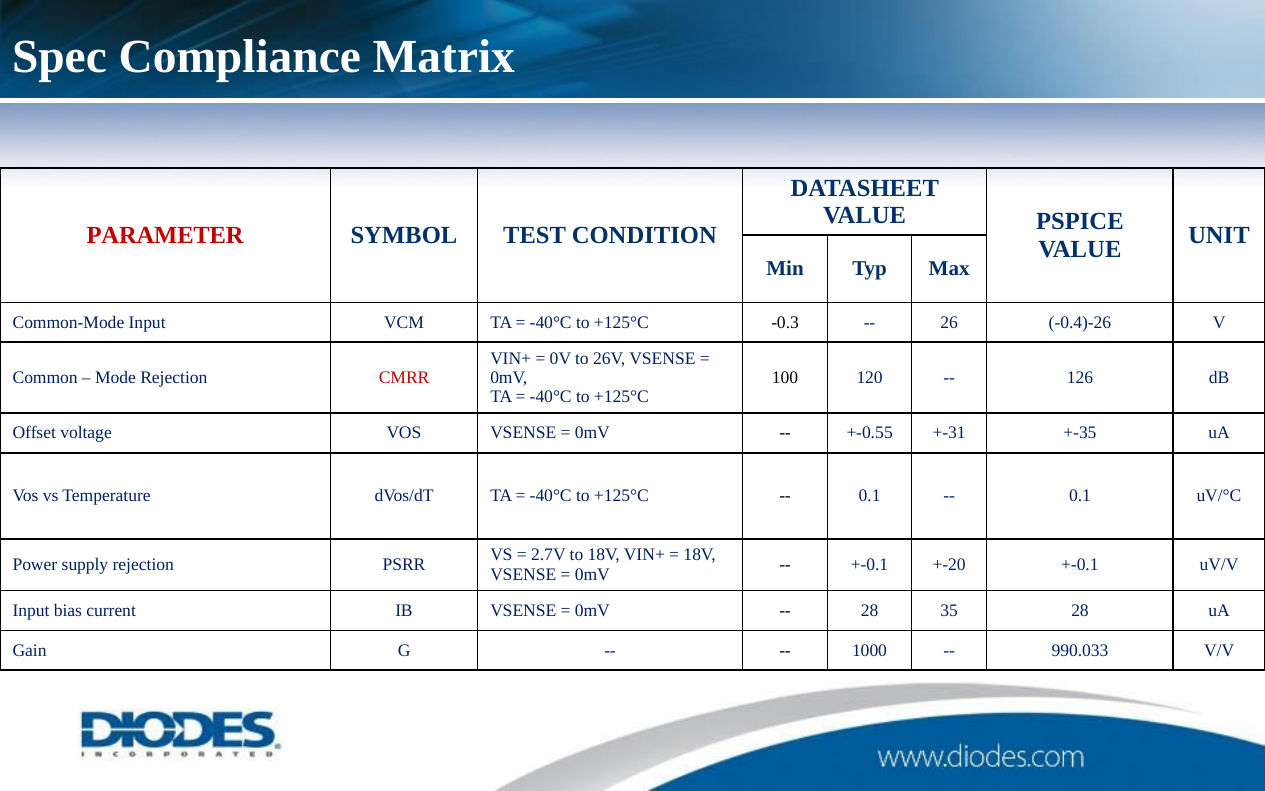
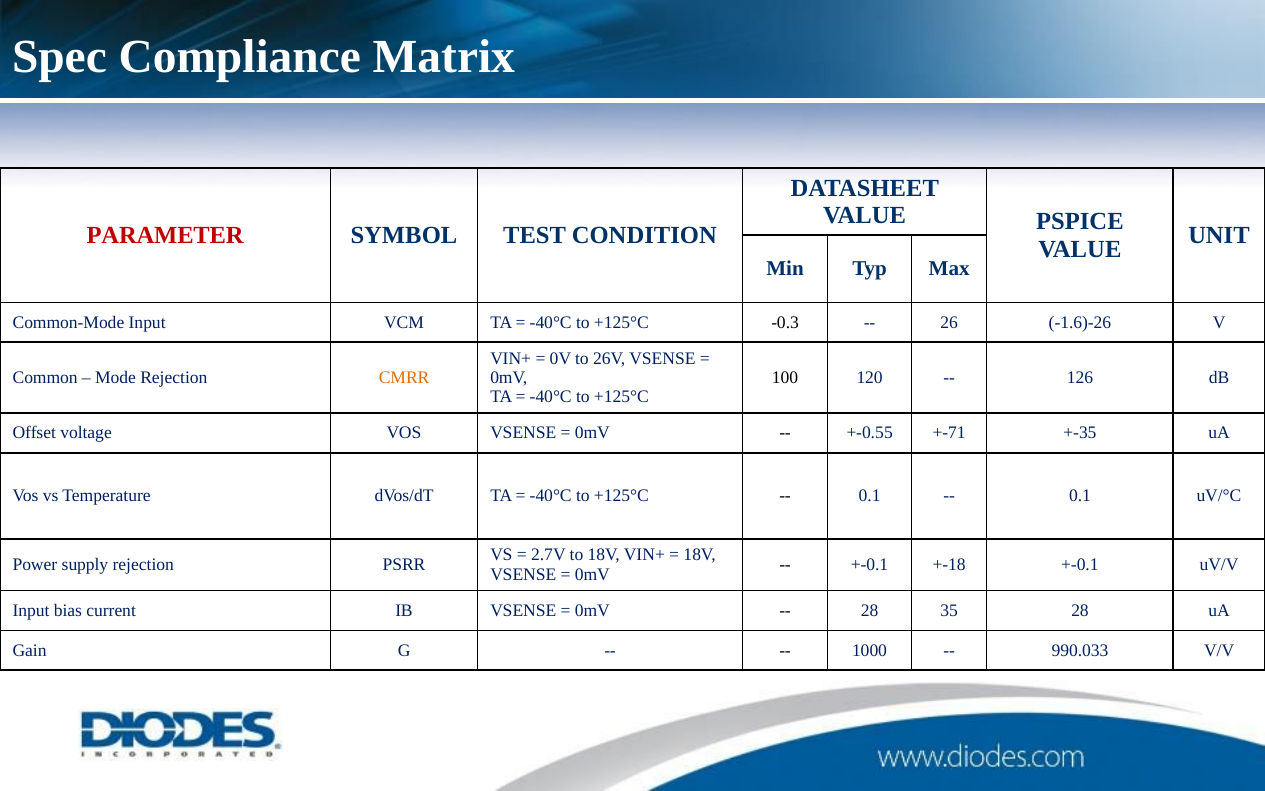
-0.4)-26: -0.4)-26 -> -1.6)-26
CMRR colour: red -> orange
+-31: +-31 -> +-71
+-20: +-20 -> +-18
